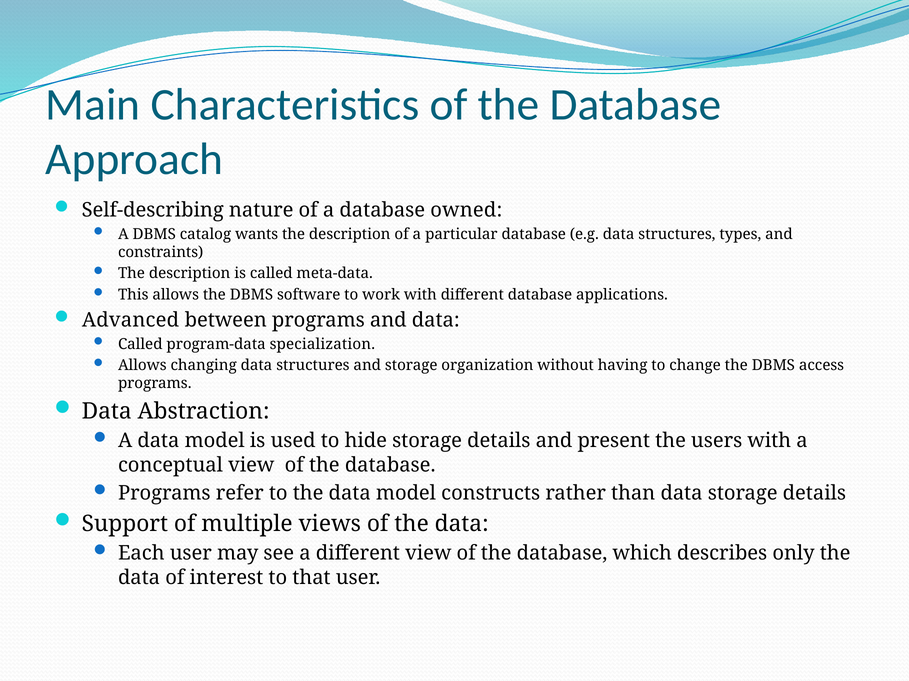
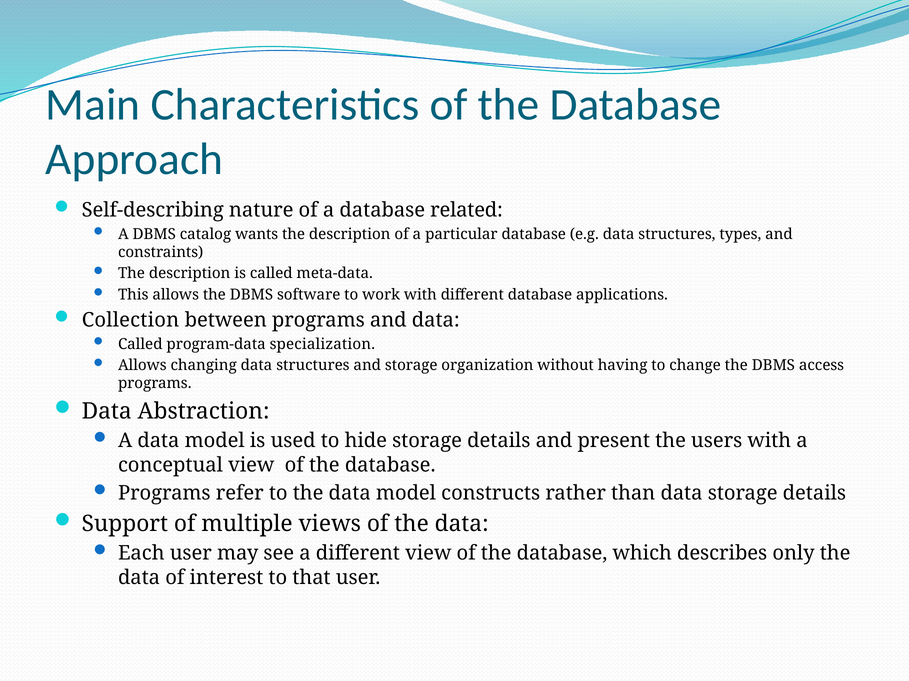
owned: owned -> related
Advanced: Advanced -> Collection
